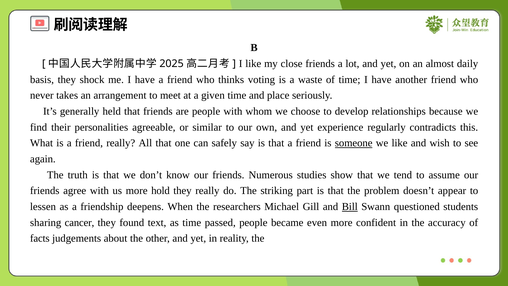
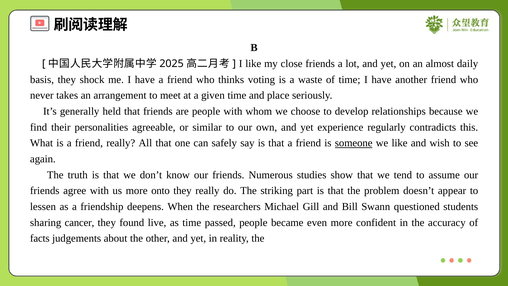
hold: hold -> onto
Bill underline: present -> none
text: text -> live
